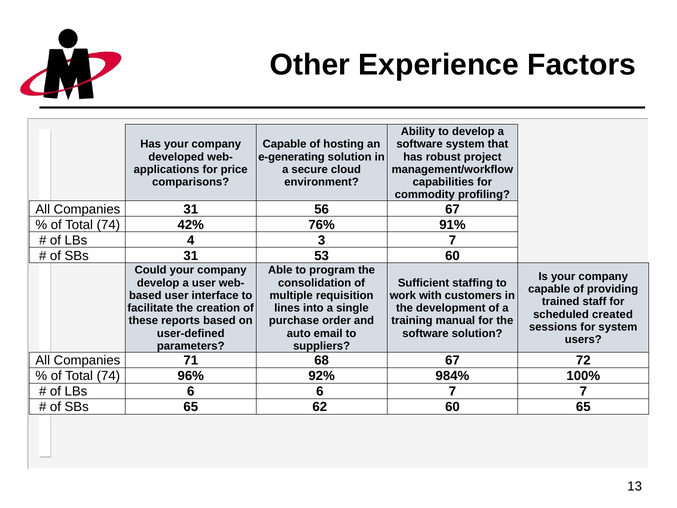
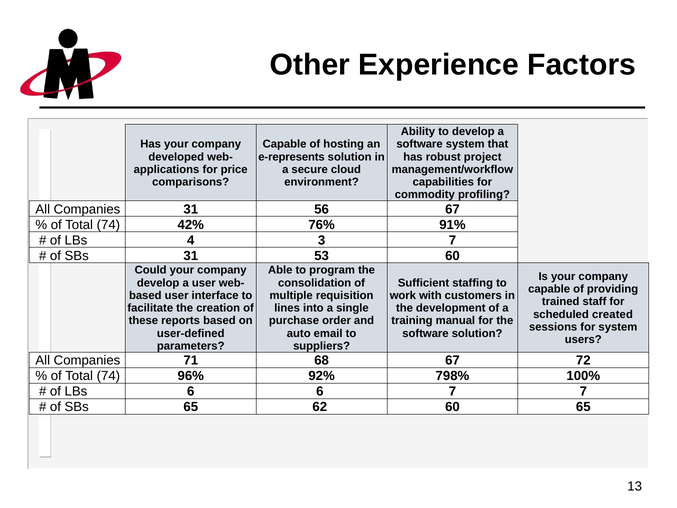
e-generating: e-generating -> e-represents
984%: 984% -> 798%
